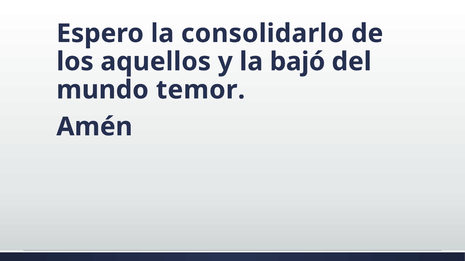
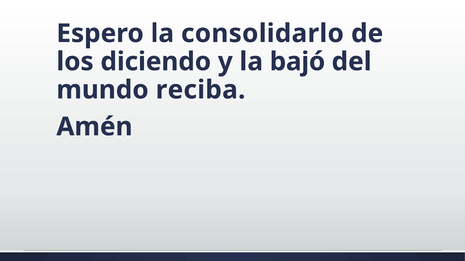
aquellos: aquellos -> diciendo
temor: temor -> reciba
